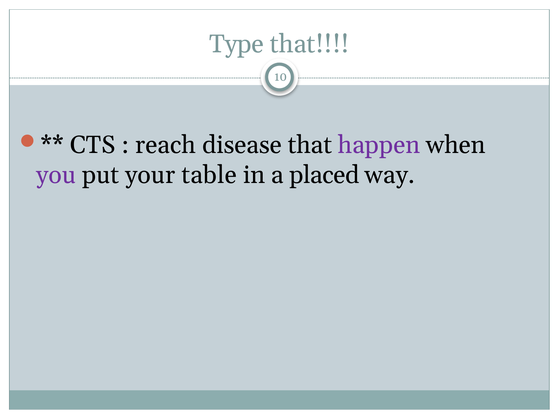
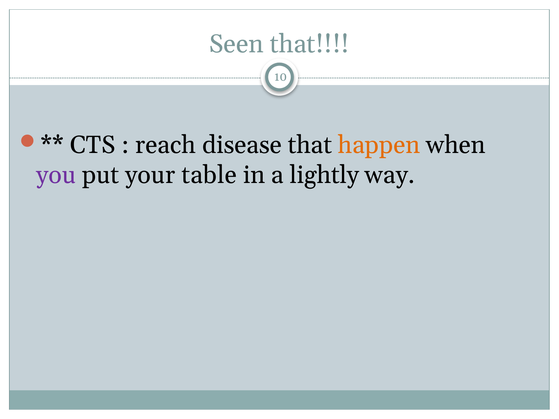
Type: Type -> Seen
happen colour: purple -> orange
placed: placed -> lightly
